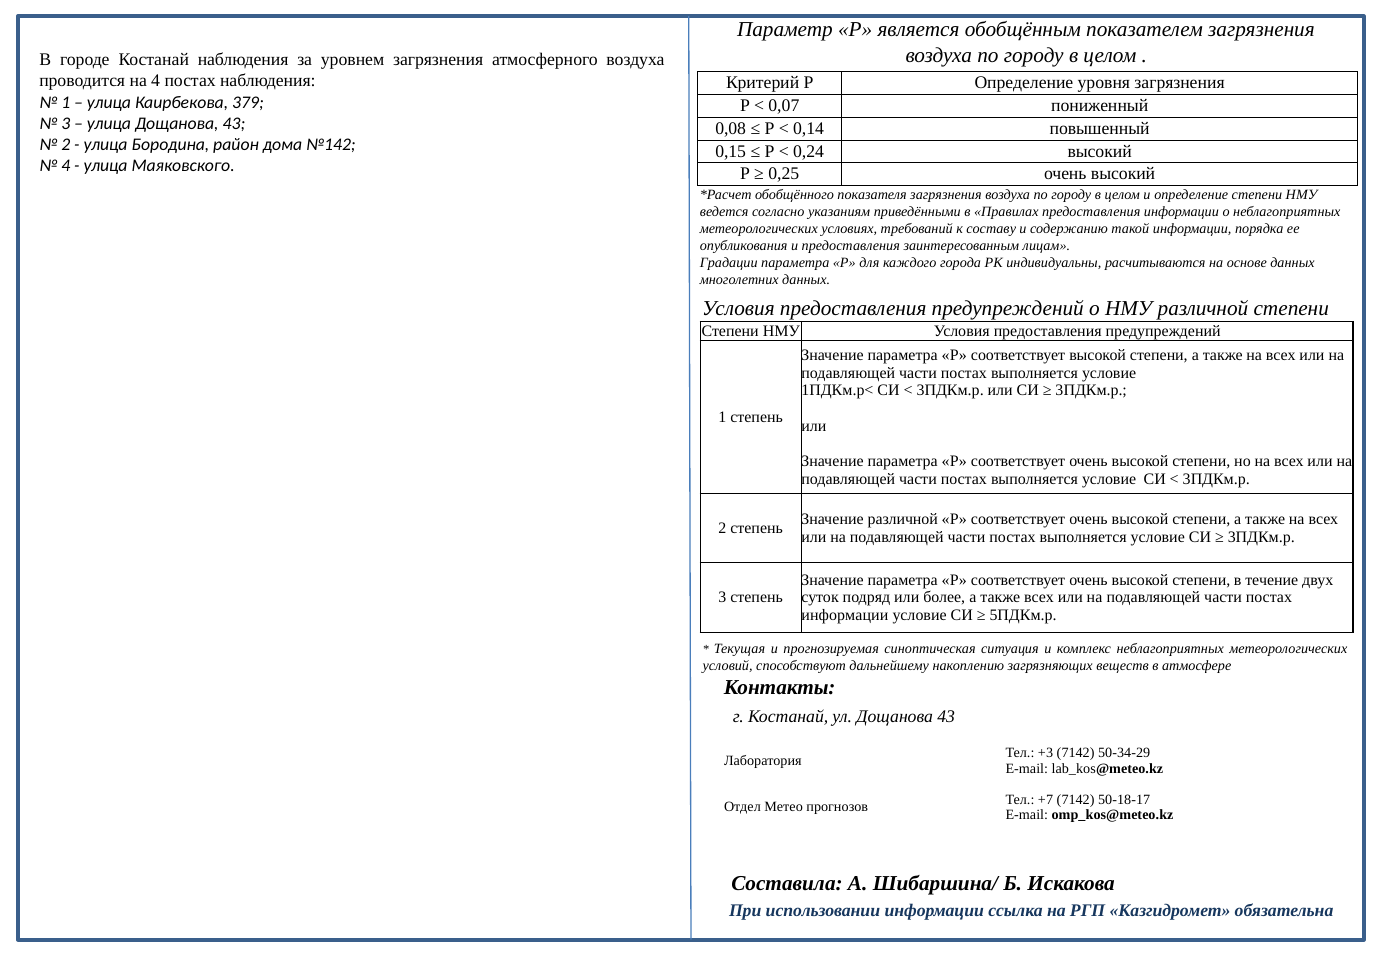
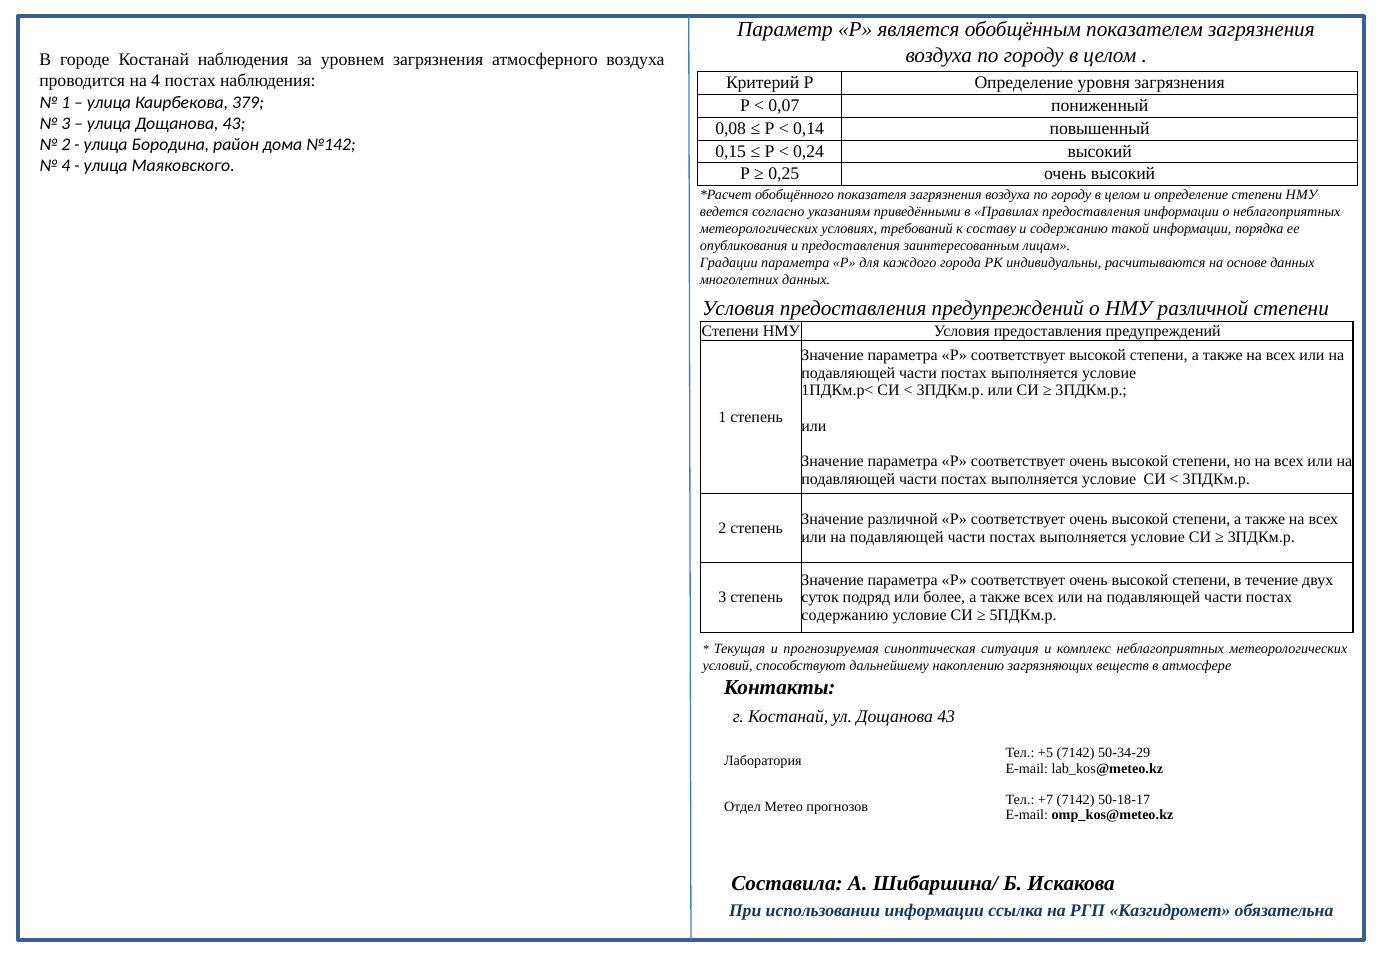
информации at (845, 616): информации -> содержанию
+3: +3 -> +5
